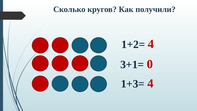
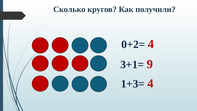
1+2=: 1+2= -> 0+2=
0: 0 -> 9
